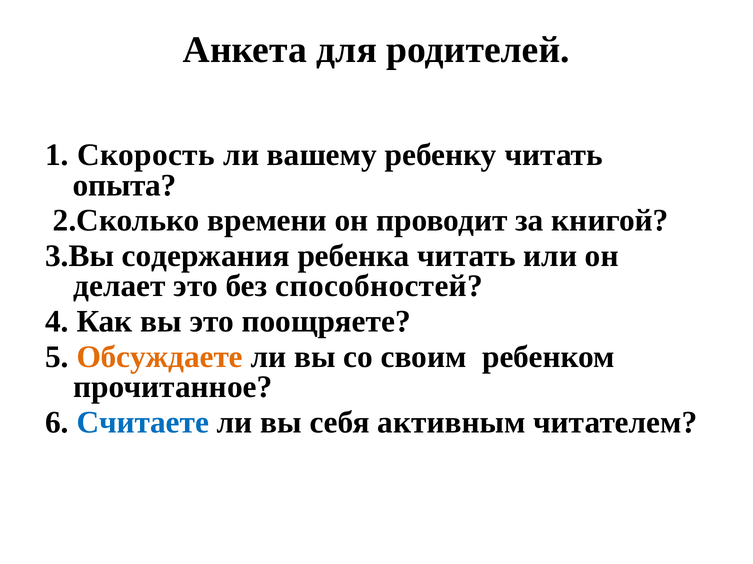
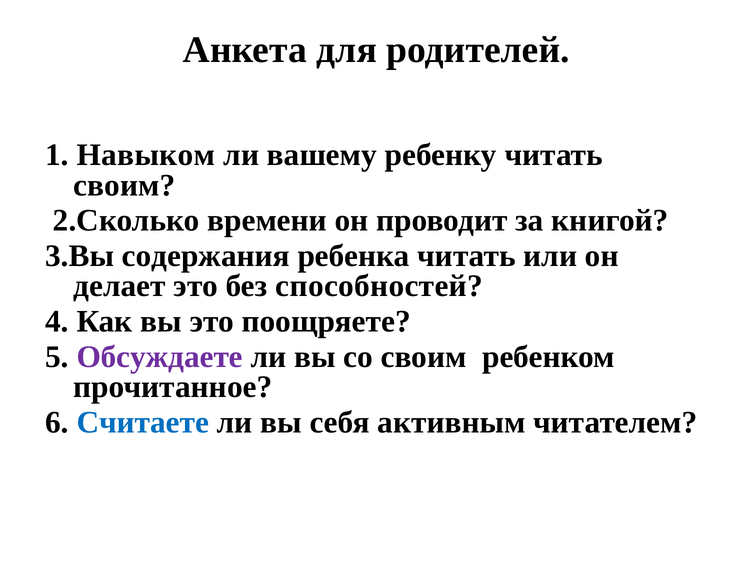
Скорость: Скорость -> Навыком
опыта at (125, 185): опыта -> своим
Обсуждаете colour: orange -> purple
